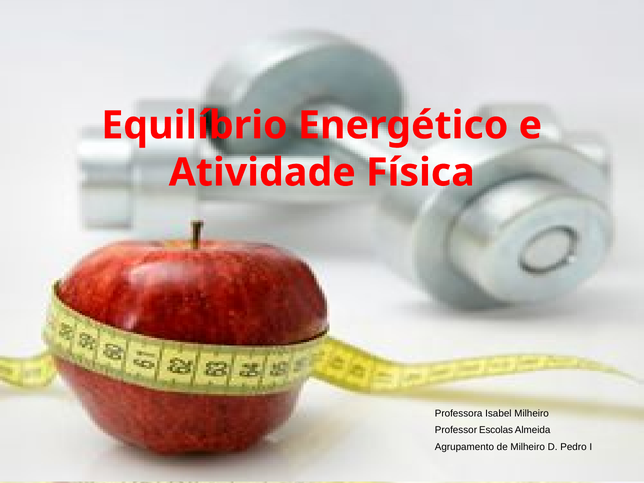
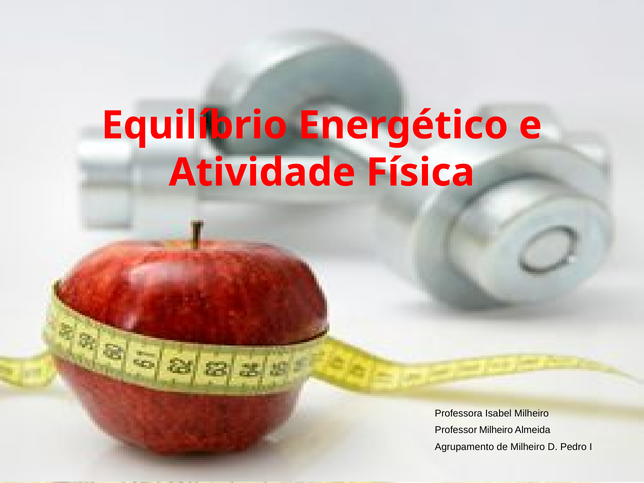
Professor Escolas: Escolas -> Milheiro
